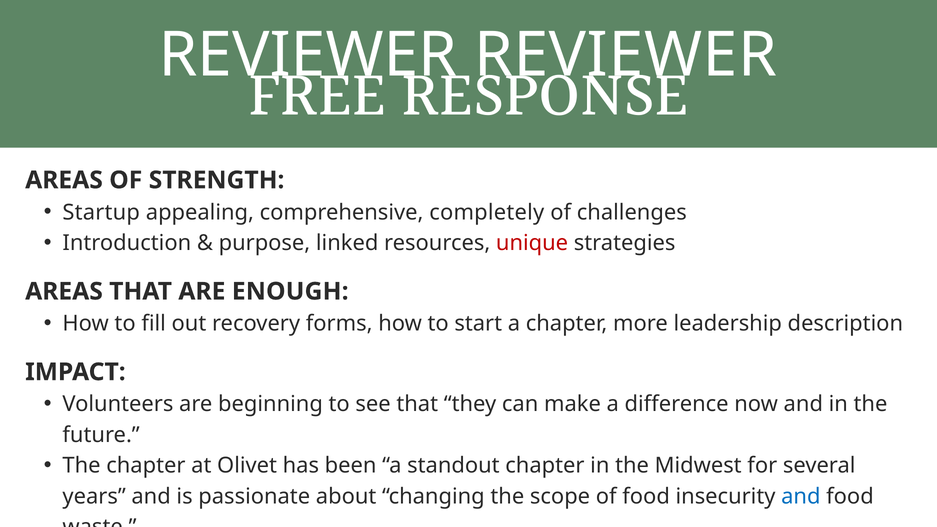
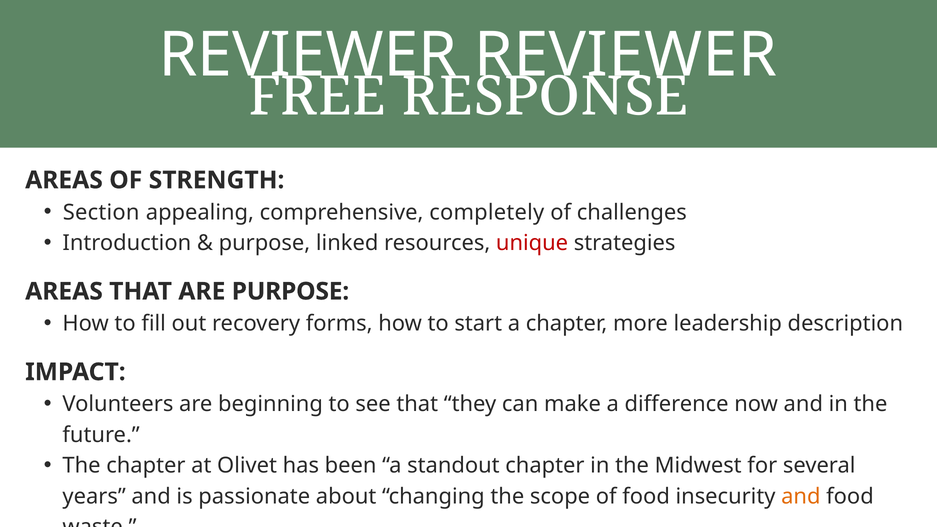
Startup: Startup -> Section
ARE ENOUGH: ENOUGH -> PURPOSE
and at (801, 496) colour: blue -> orange
